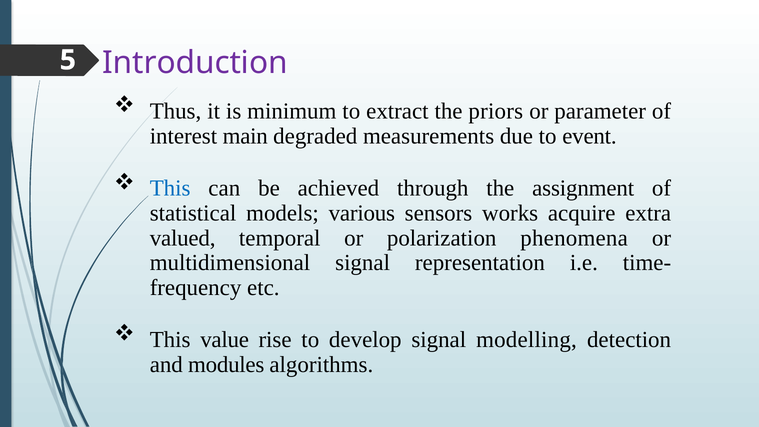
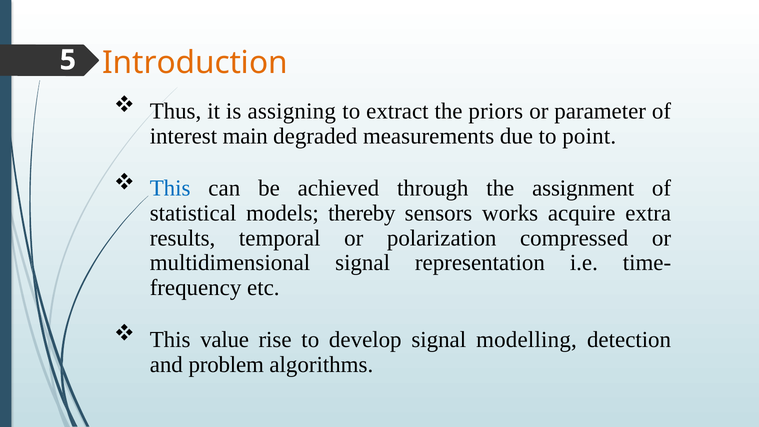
Introduction colour: purple -> orange
minimum: minimum -> assigning
event: event -> point
various: various -> thereby
valued: valued -> results
phenomena: phenomena -> compressed
modules: modules -> problem
